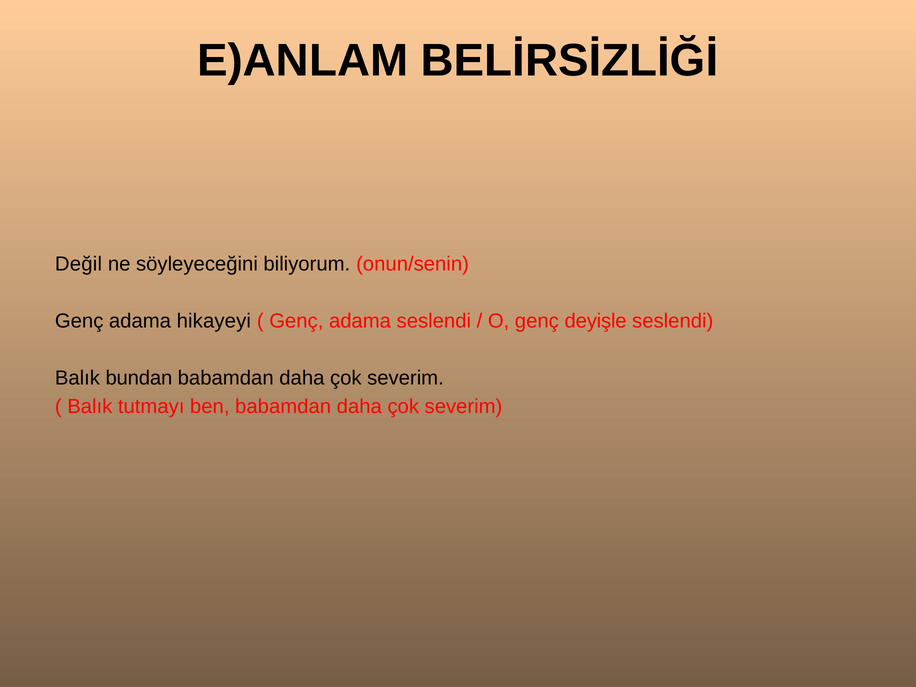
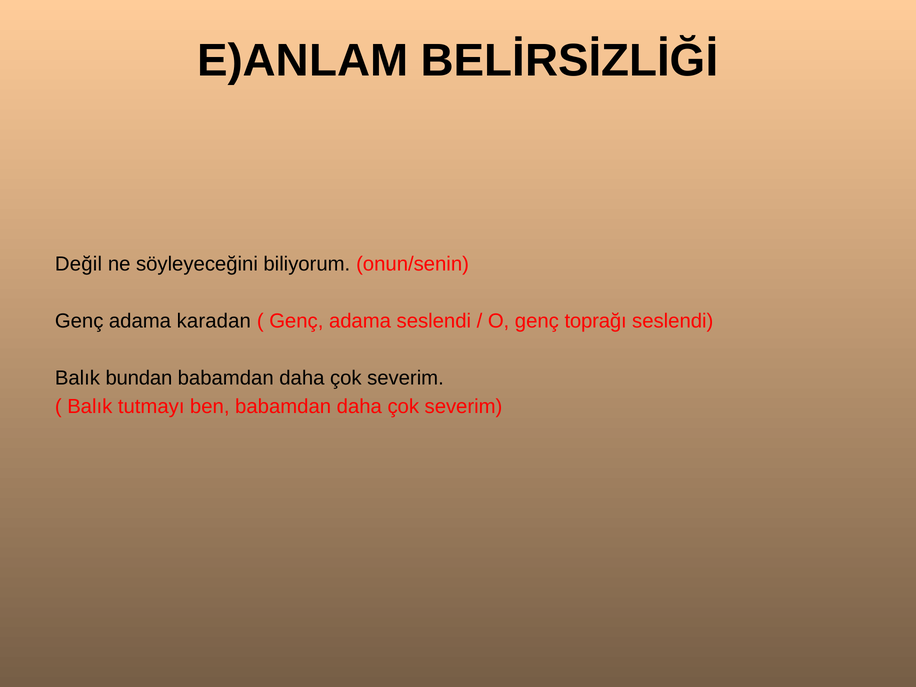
hikayeyi: hikayeyi -> karadan
deyişle: deyişle -> toprağı
